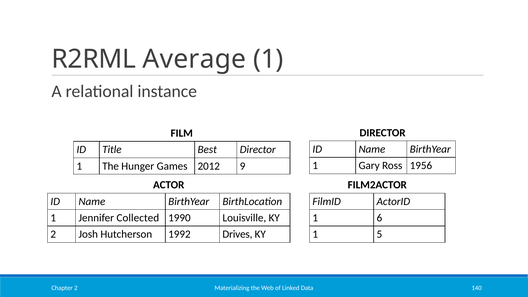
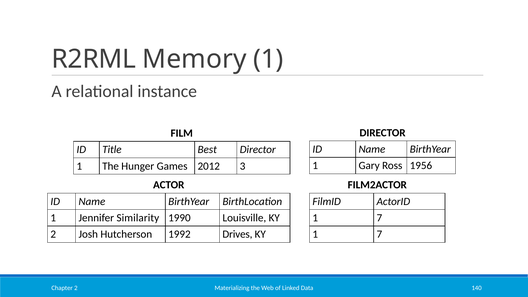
Average: Average -> Memory
9: 9 -> 3
Collected: Collected -> Similarity
6 at (379, 218): 6 -> 7
5 at (379, 234): 5 -> 7
